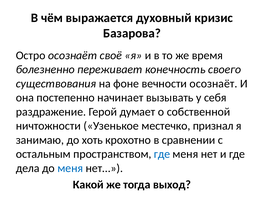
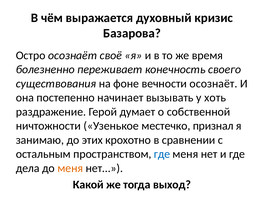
себя: себя -> хоть
хоть: хоть -> этих
меня at (70, 168) colour: blue -> orange
